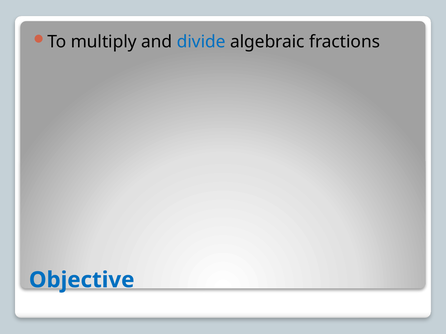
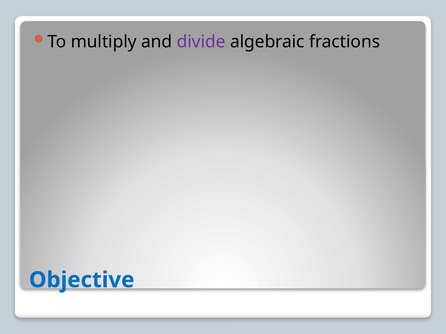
divide colour: blue -> purple
